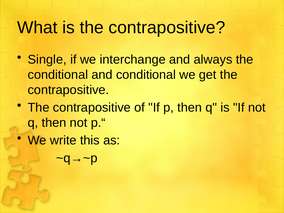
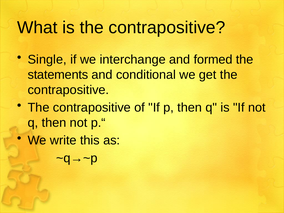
always: always -> formed
conditional at (58, 75): conditional -> statements
